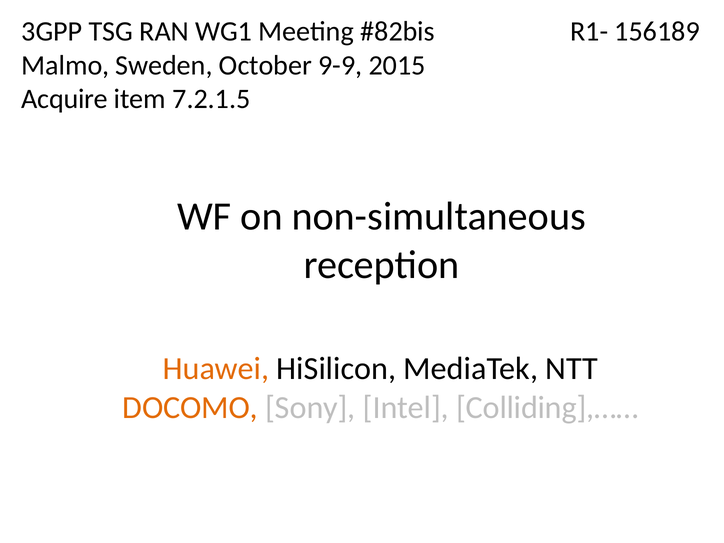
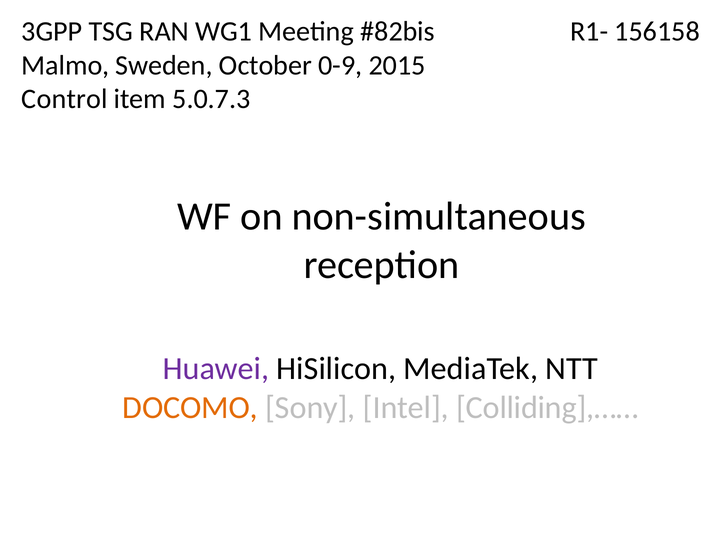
156189: 156189 -> 156158
9-9: 9-9 -> 0-9
Acquire: Acquire -> Control
7.2.1.5: 7.2.1.5 -> 5.0.7.3
Huawei colour: orange -> purple
